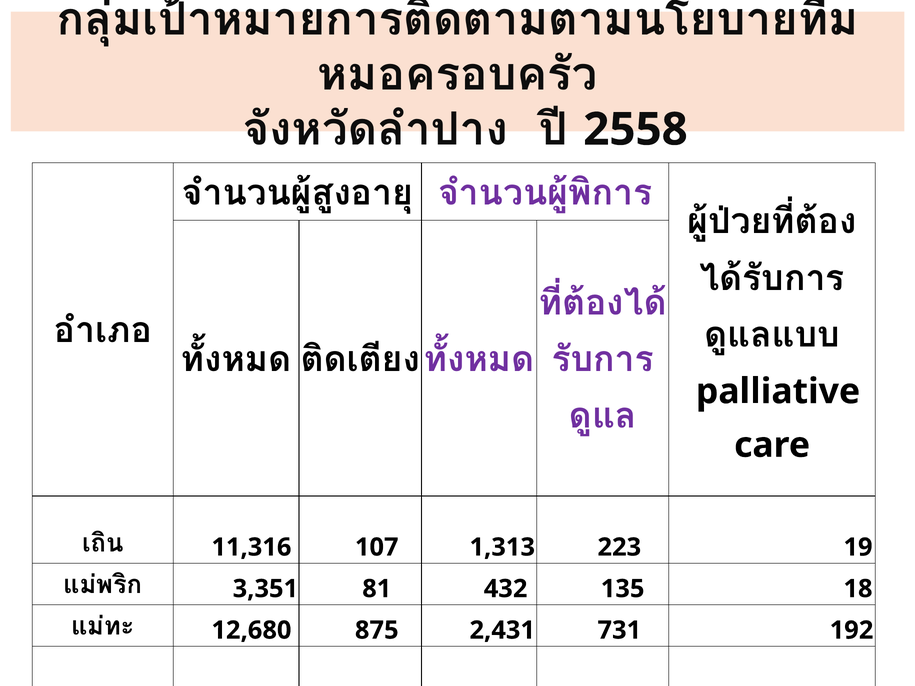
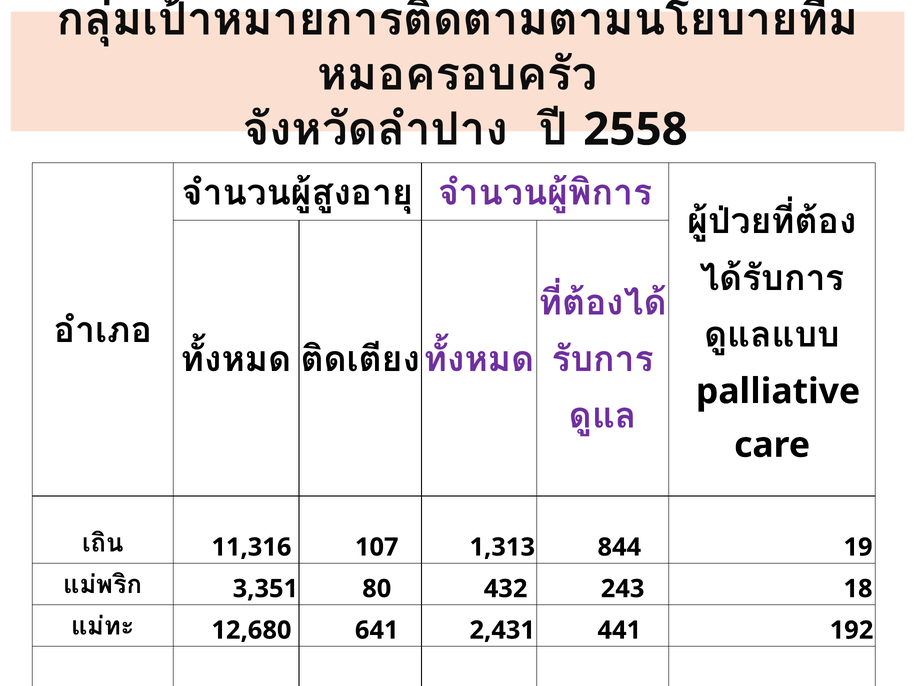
223: 223 -> 844
81: 81 -> 80
135: 135 -> 243
875: 875 -> 641
731: 731 -> 441
